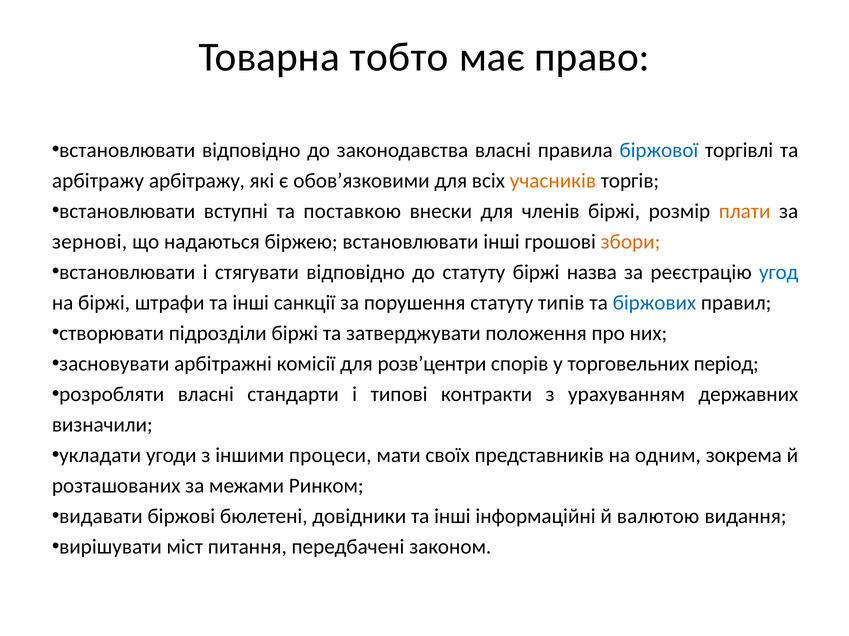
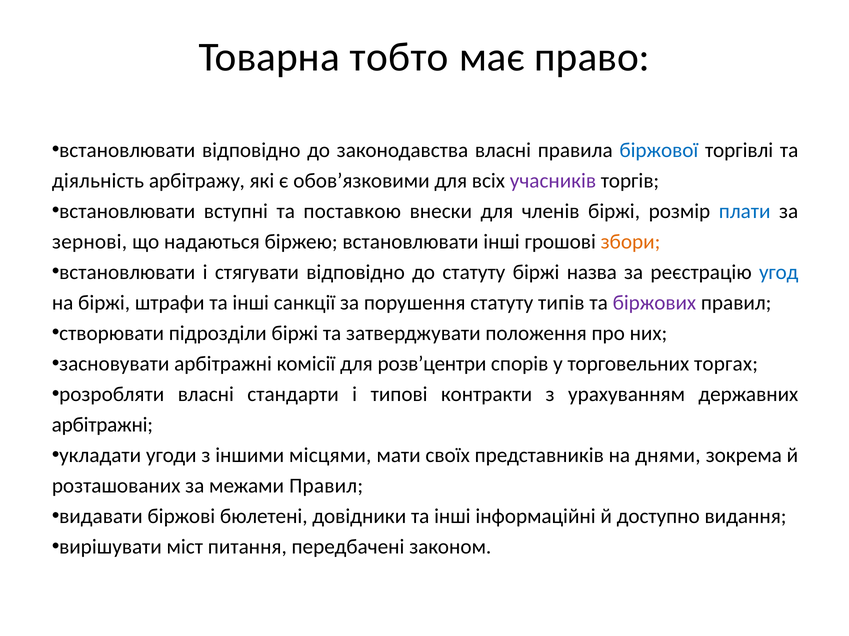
арбітражу at (98, 181): арбітражу -> діяльність
учасників colour: orange -> purple
плати colour: orange -> blue
біржових colour: blue -> purple
період: період -> торгах
визначили at (102, 425): визначили -> арбітражні
процеси: процеси -> місцями
одним: одним -> днями
межами Ринком: Ринком -> Правил
валютою: валютою -> доступно
